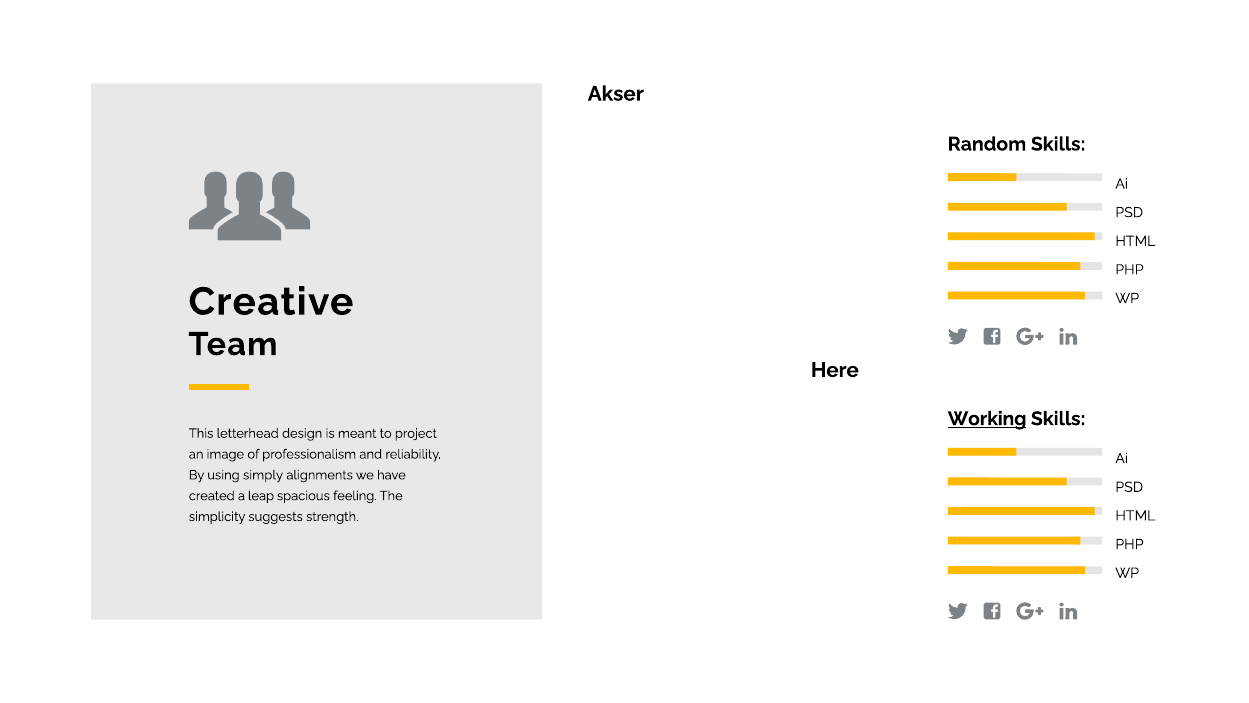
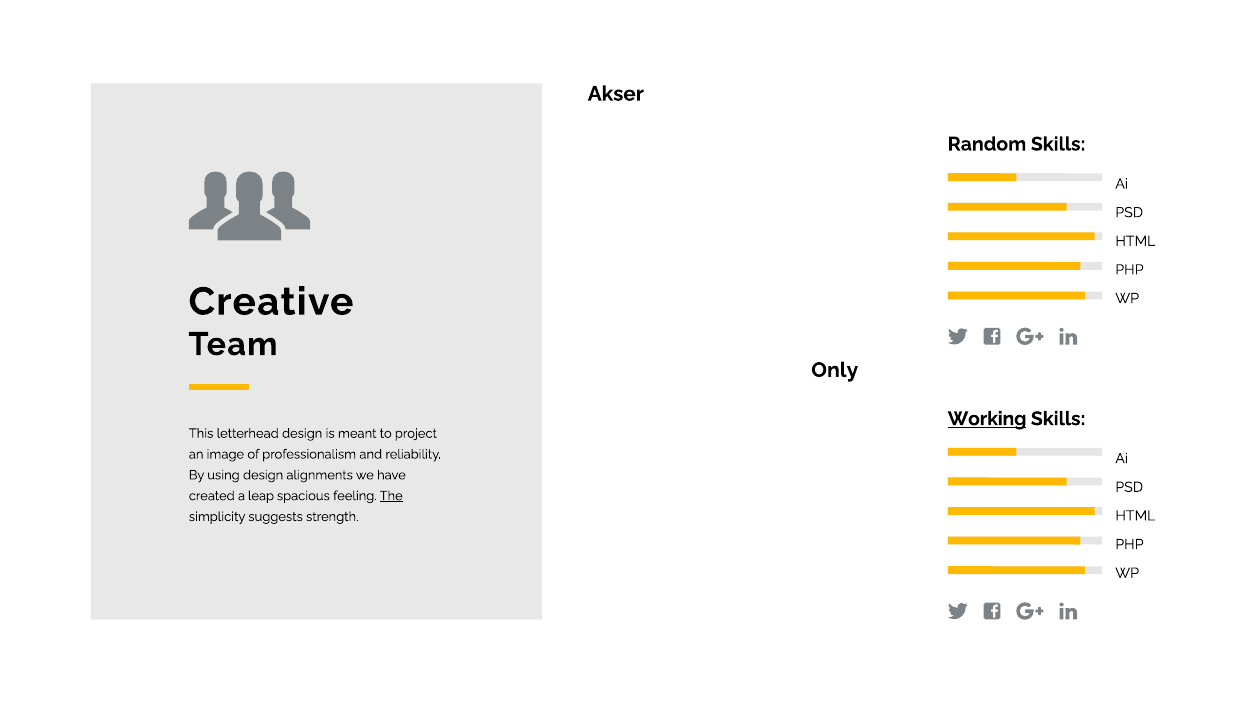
Here: Here -> Only
using simply: simply -> design
The underline: none -> present
